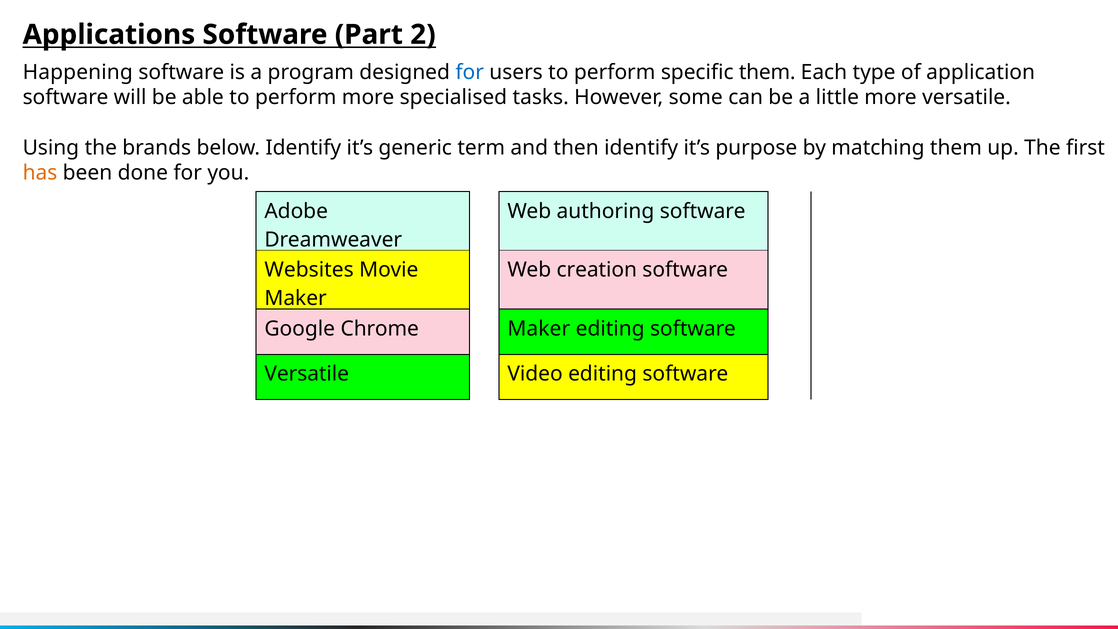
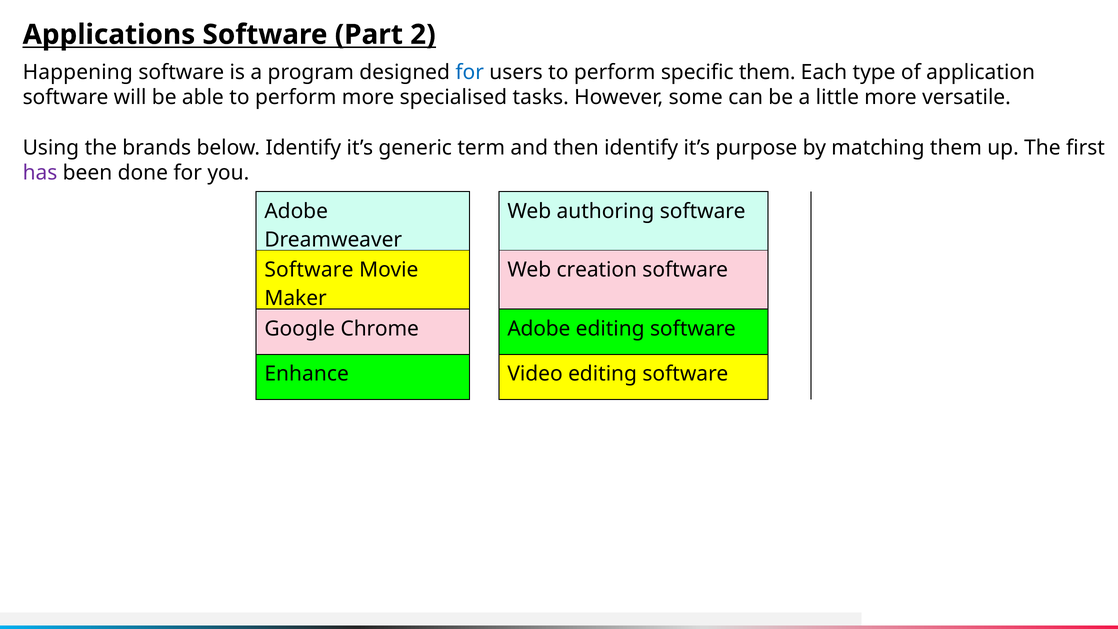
has colour: orange -> purple
Websites at (309, 270): Websites -> Software
Chrome Maker: Maker -> Adobe
Versatile at (307, 374): Versatile -> Enhance
